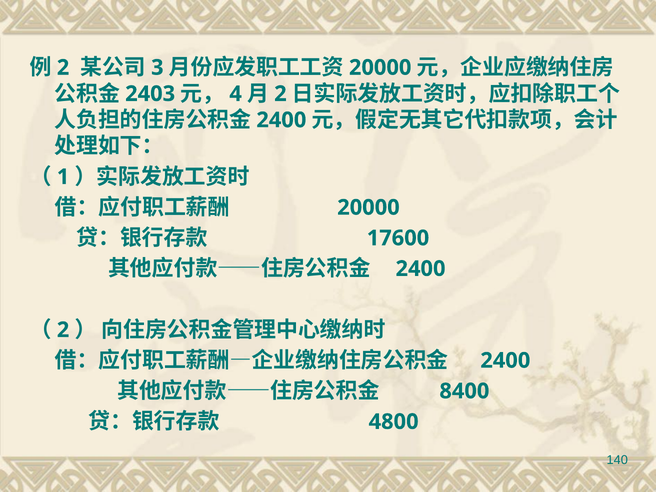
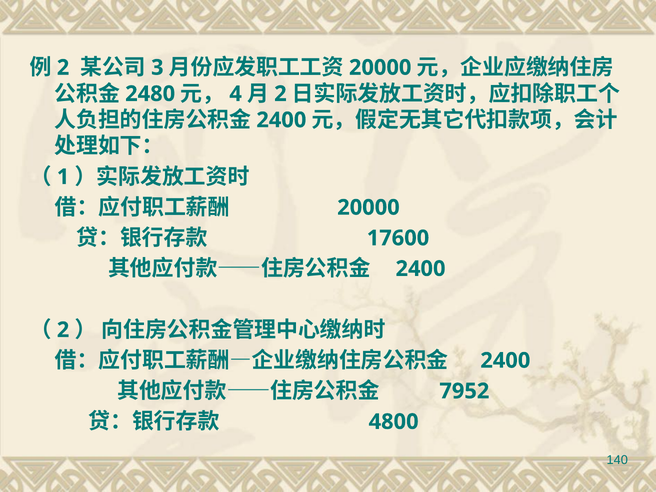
2403: 2403 -> 2480
8400: 8400 -> 7952
